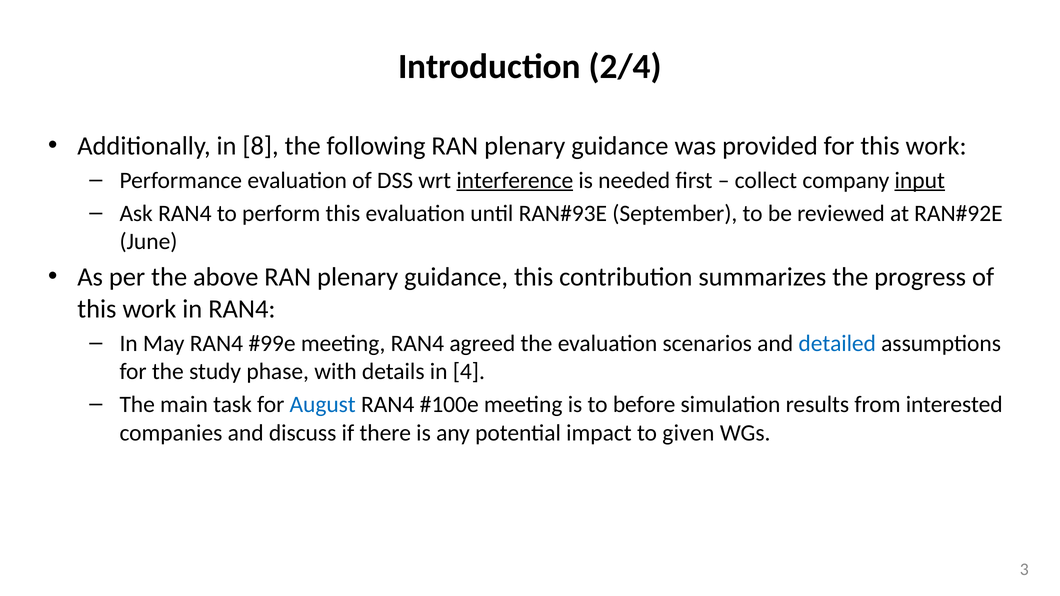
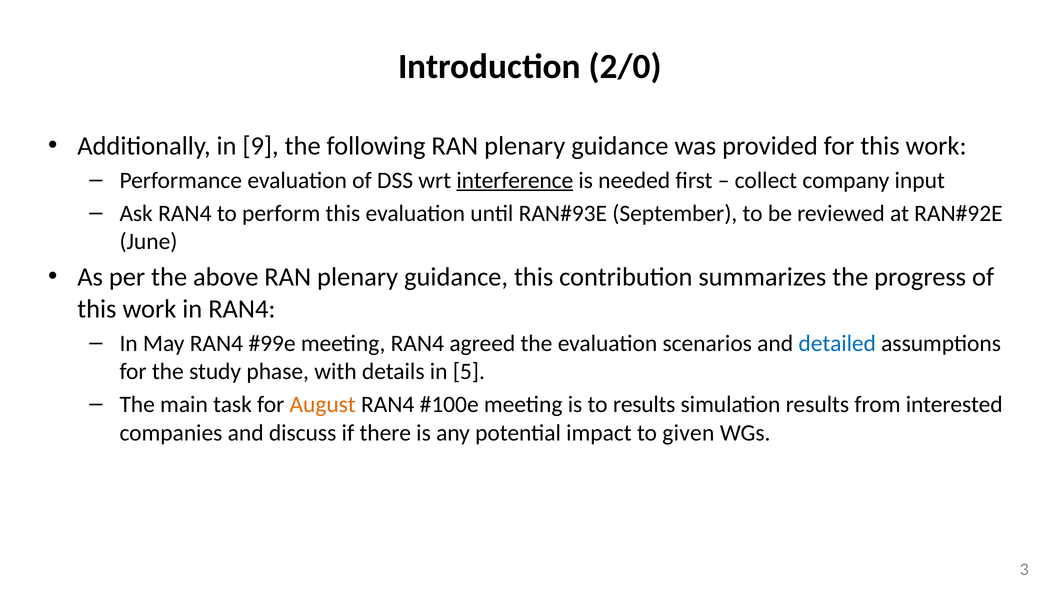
2/4: 2/4 -> 2/0
8: 8 -> 9
input underline: present -> none
4: 4 -> 5
August colour: blue -> orange
to before: before -> results
